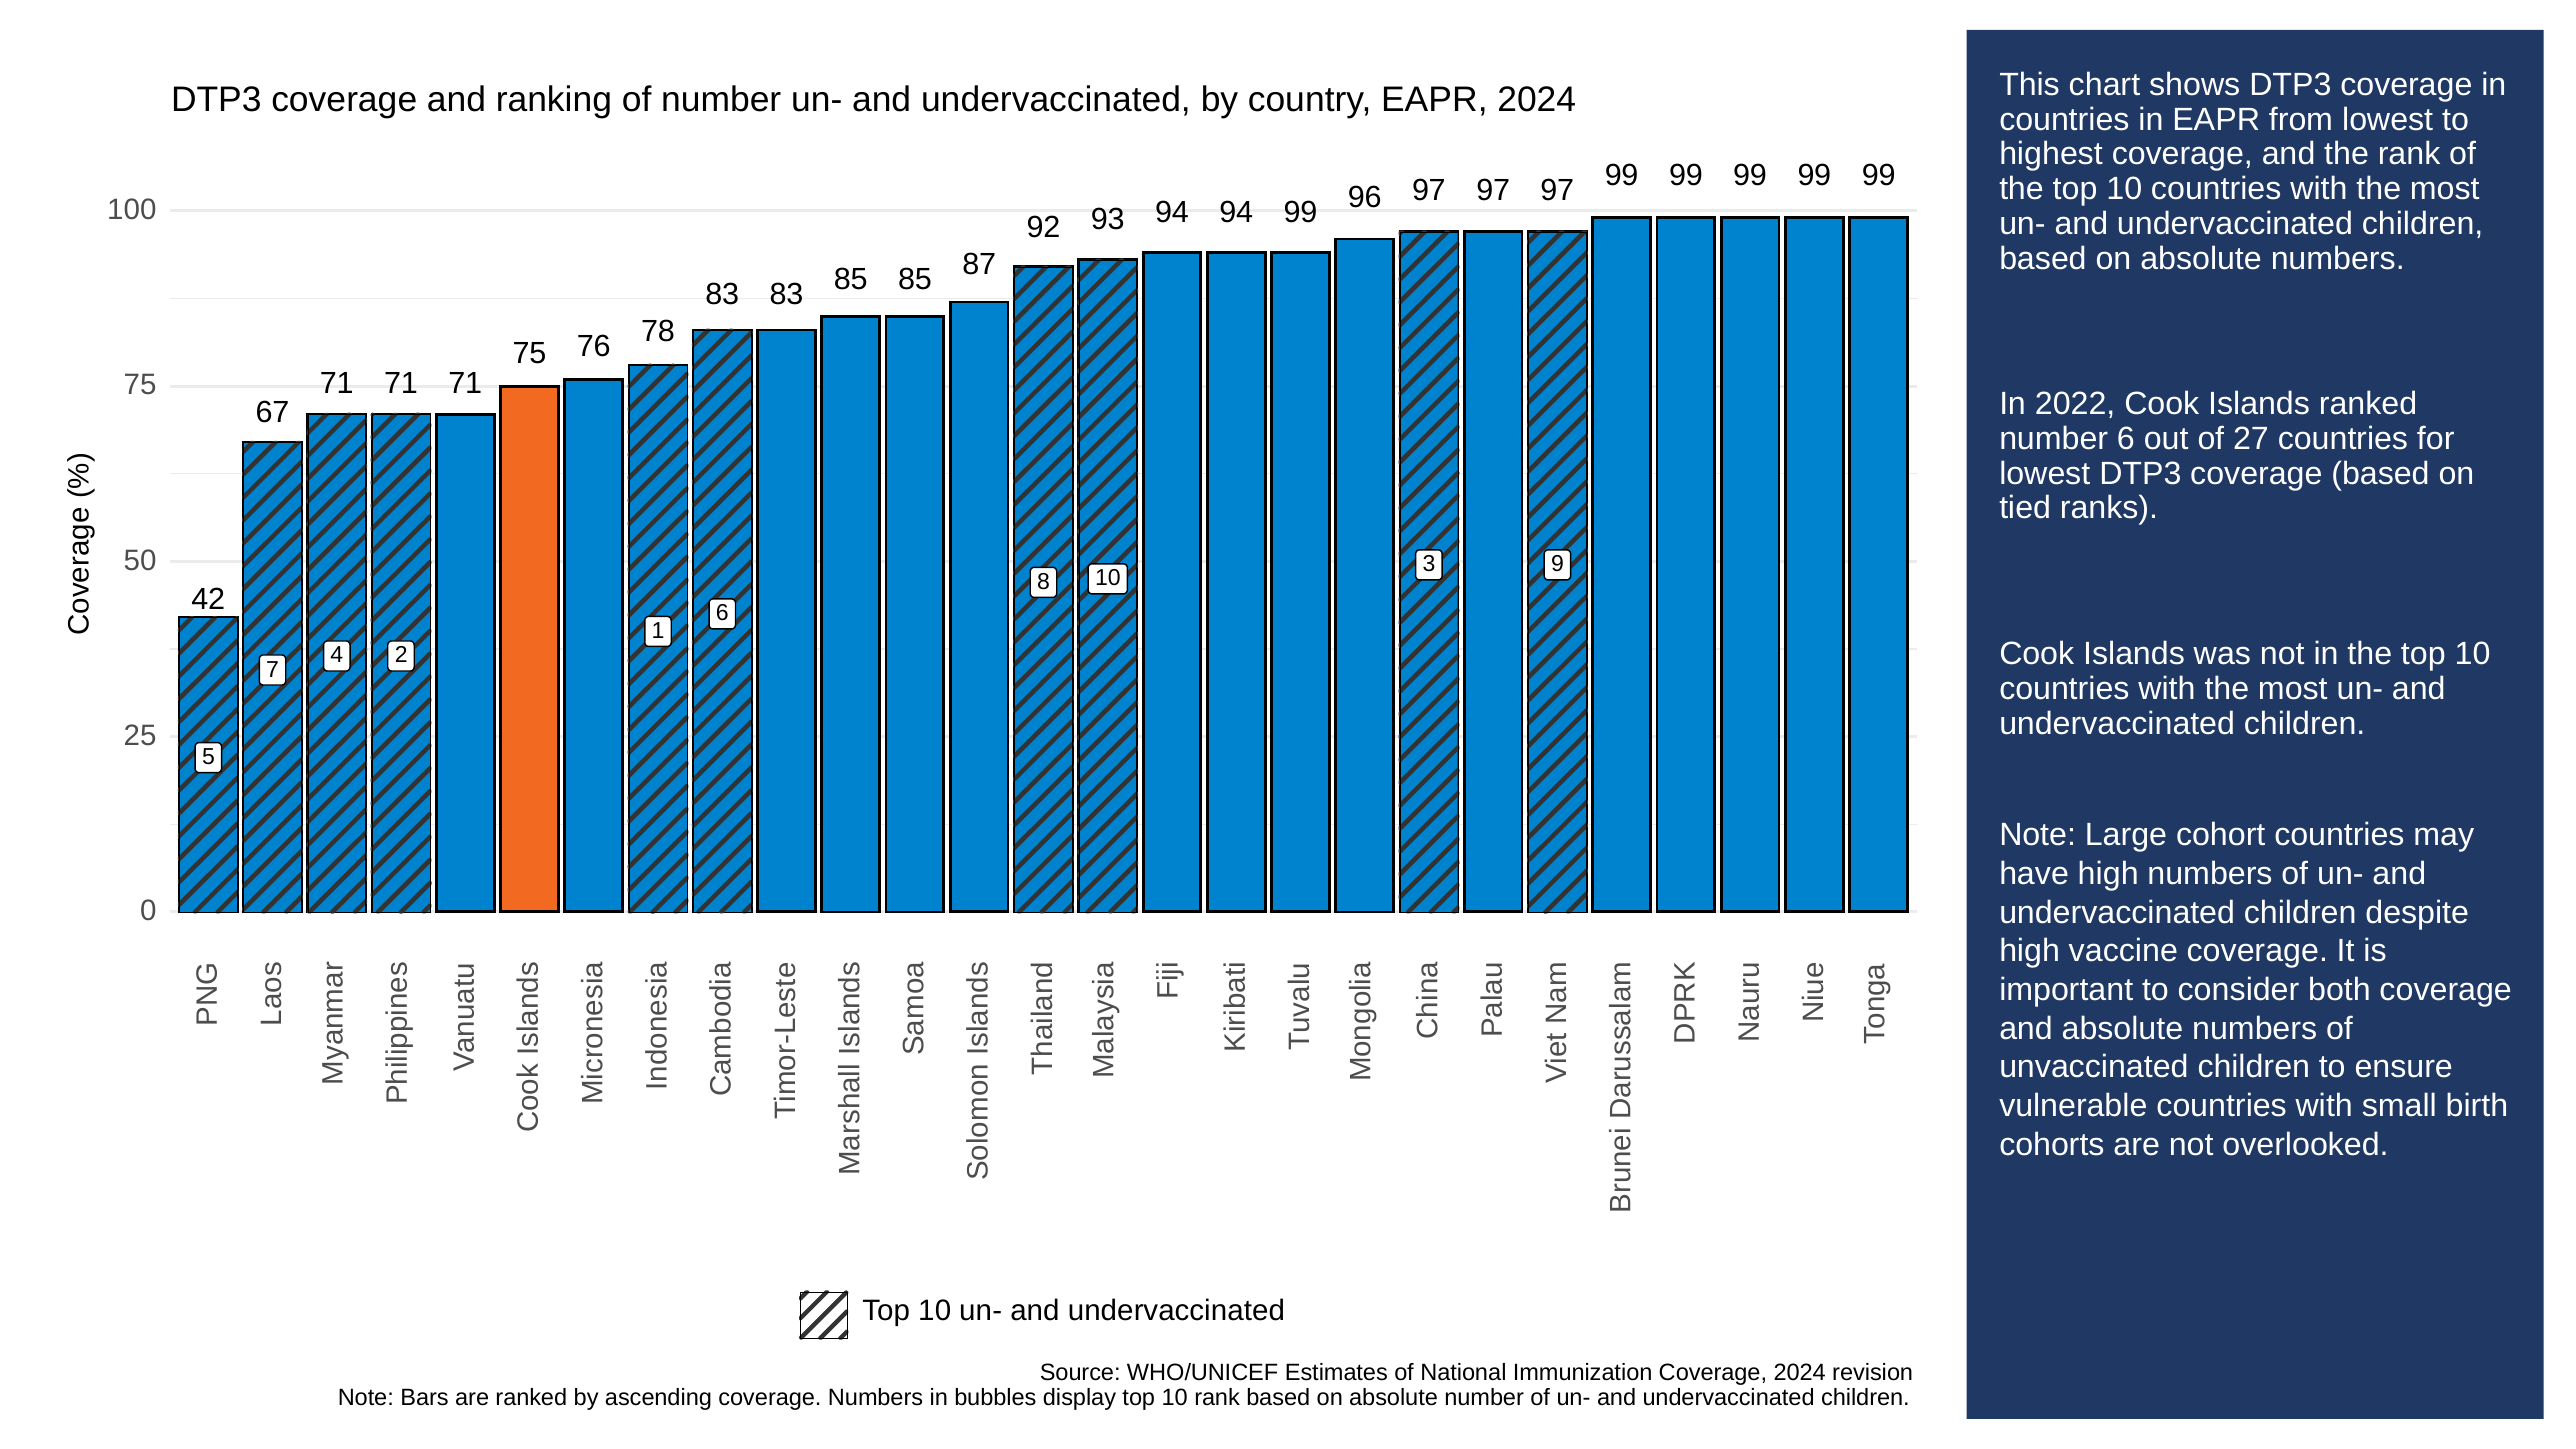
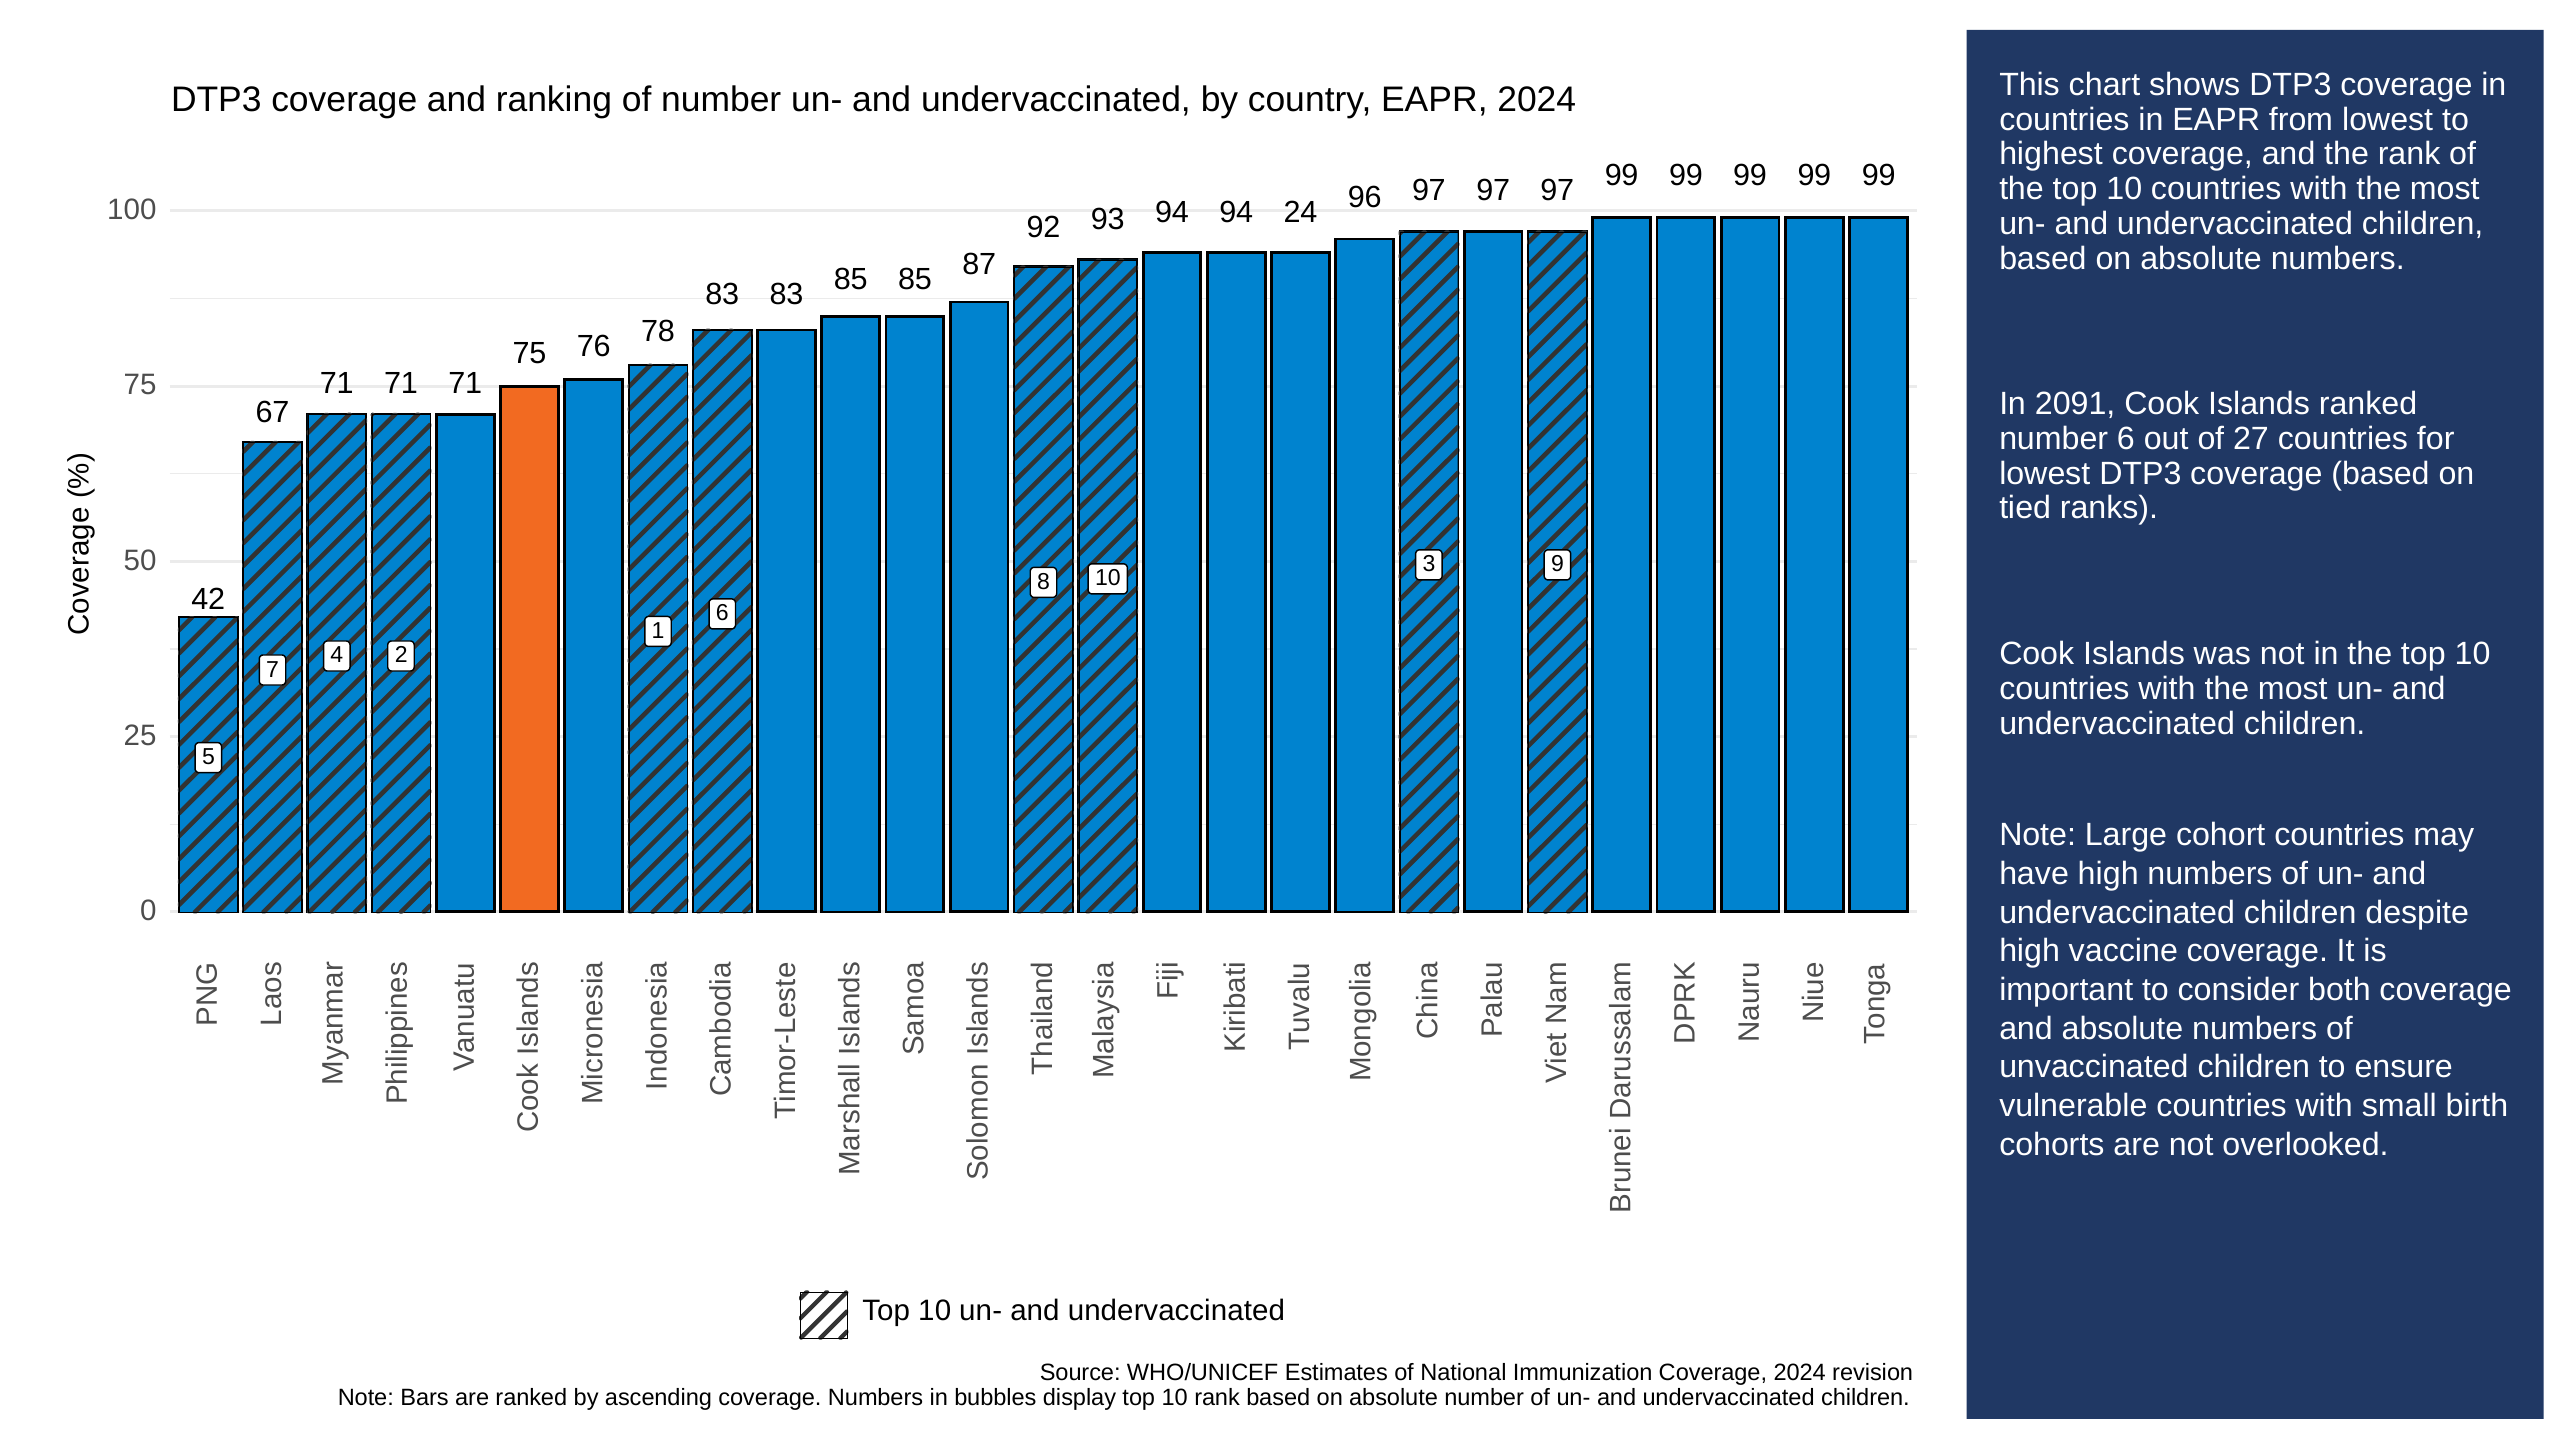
94 99: 99 -> 24
2022: 2022 -> 2091
